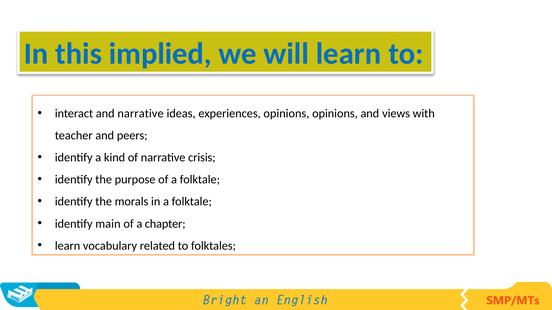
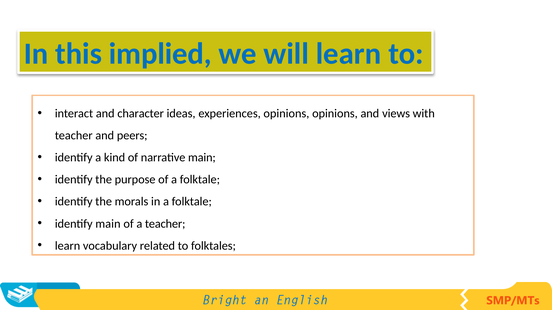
and narrative: narrative -> character
narrative crisis: crisis -> main
a chapter: chapter -> teacher
